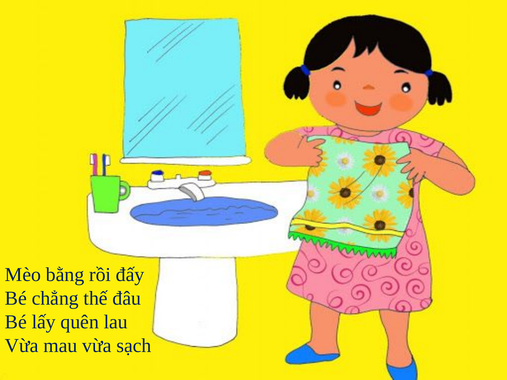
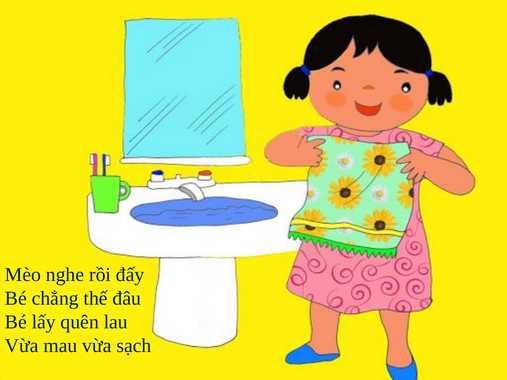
bằng: bằng -> nghe
